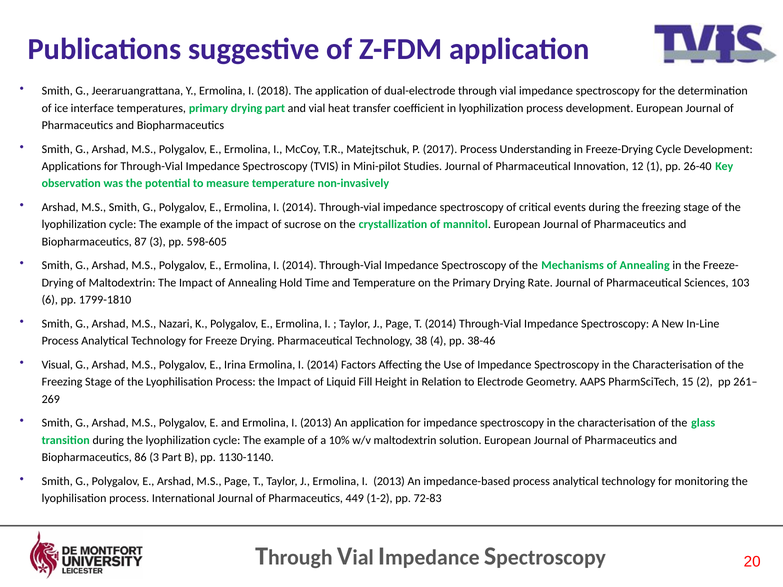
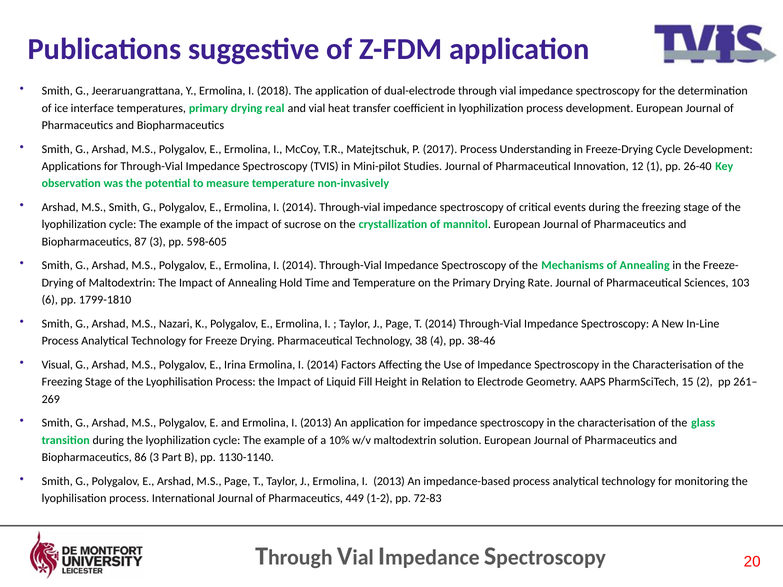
drying part: part -> real
